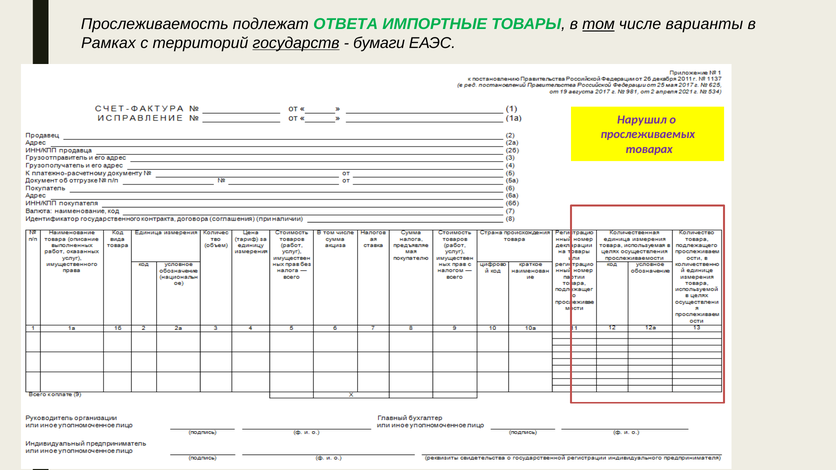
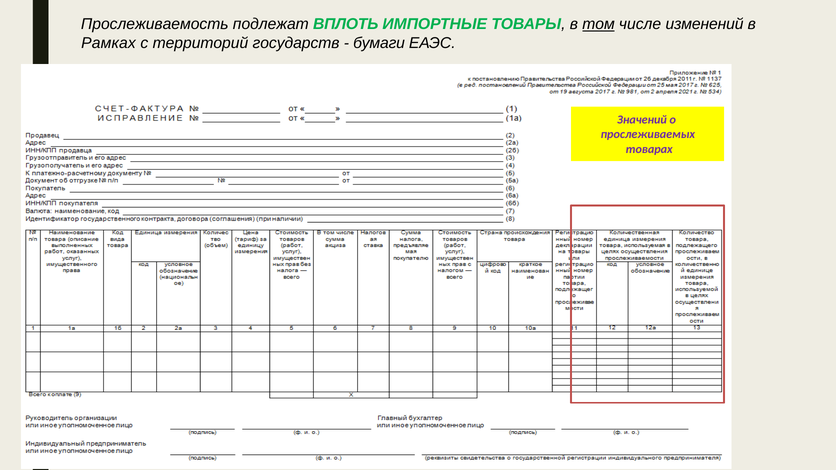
ОТВЕТА: ОТВЕТА -> ВПЛОТЬ
варианты: варианты -> изменений
государств underline: present -> none
Нарушил: Нарушил -> Значений
